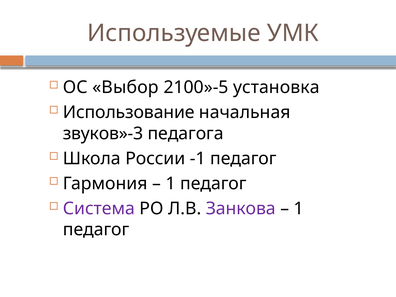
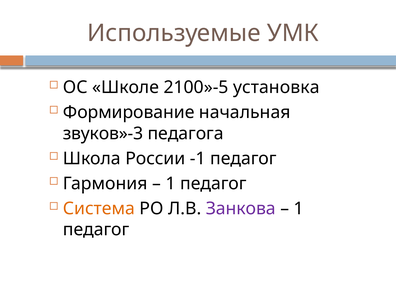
Выбор: Выбор -> Школе
Использование: Использование -> Формирование
Система colour: purple -> orange
